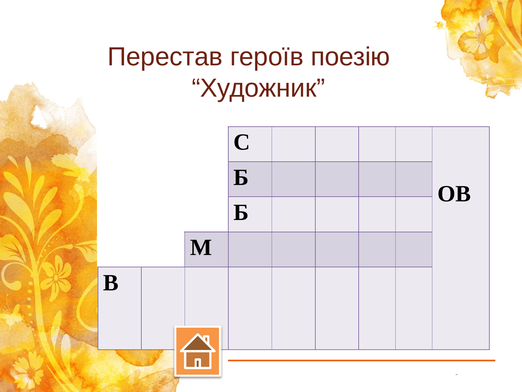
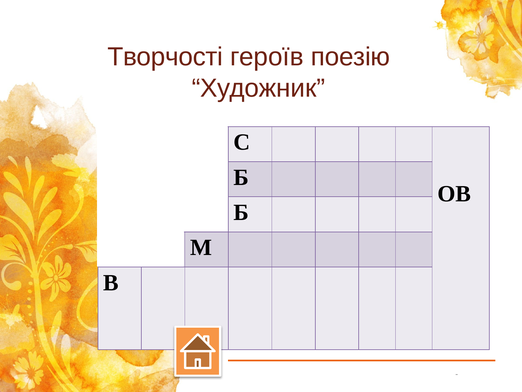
Перестав: Перестав -> Творчості
